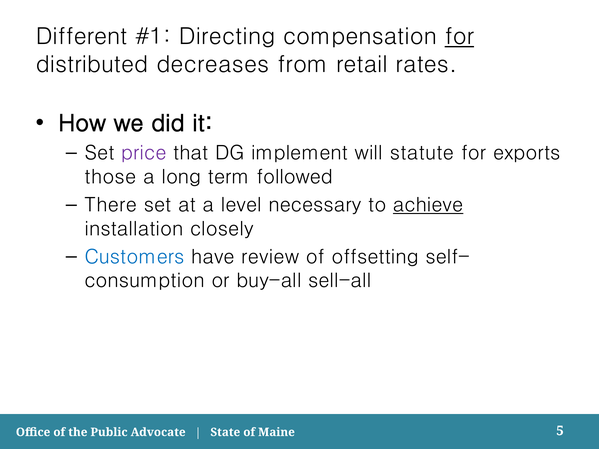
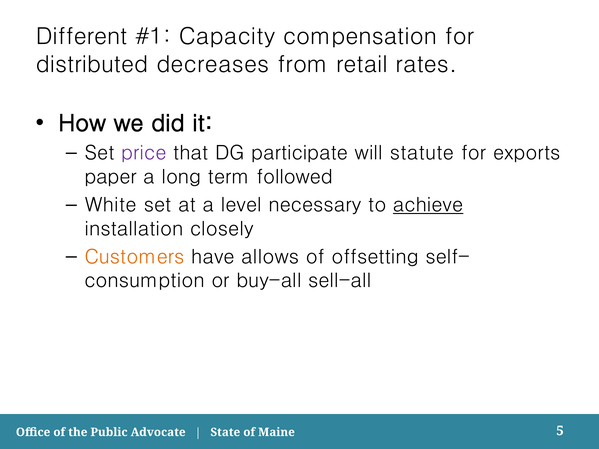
Directing: Directing -> Capacity
for at (459, 37) underline: present -> none
implement: implement -> participate
those: those -> paper
There: There -> White
Customers colour: blue -> orange
review: review -> allows
